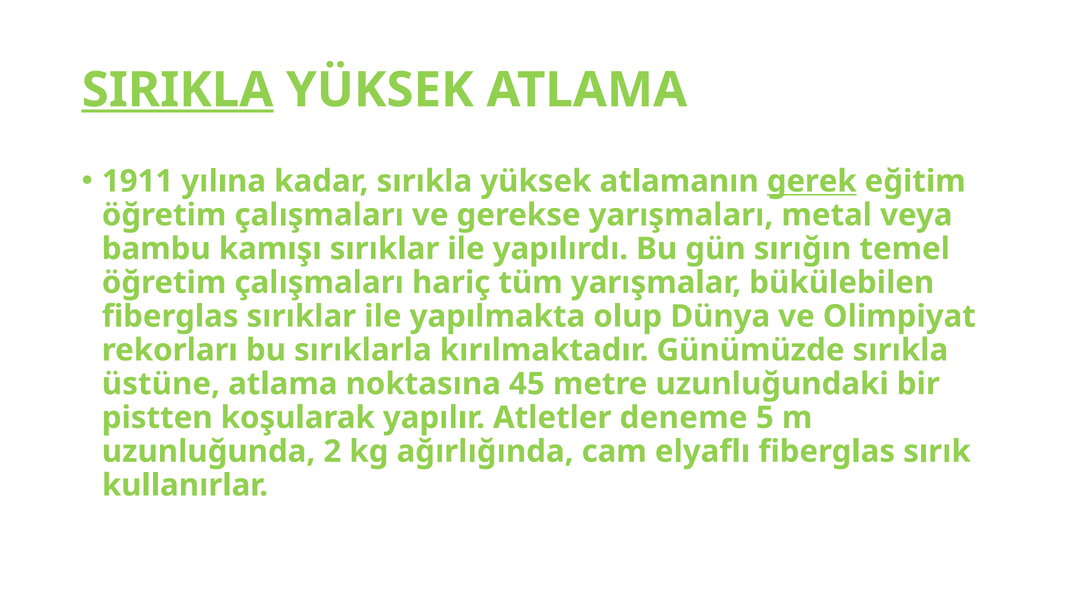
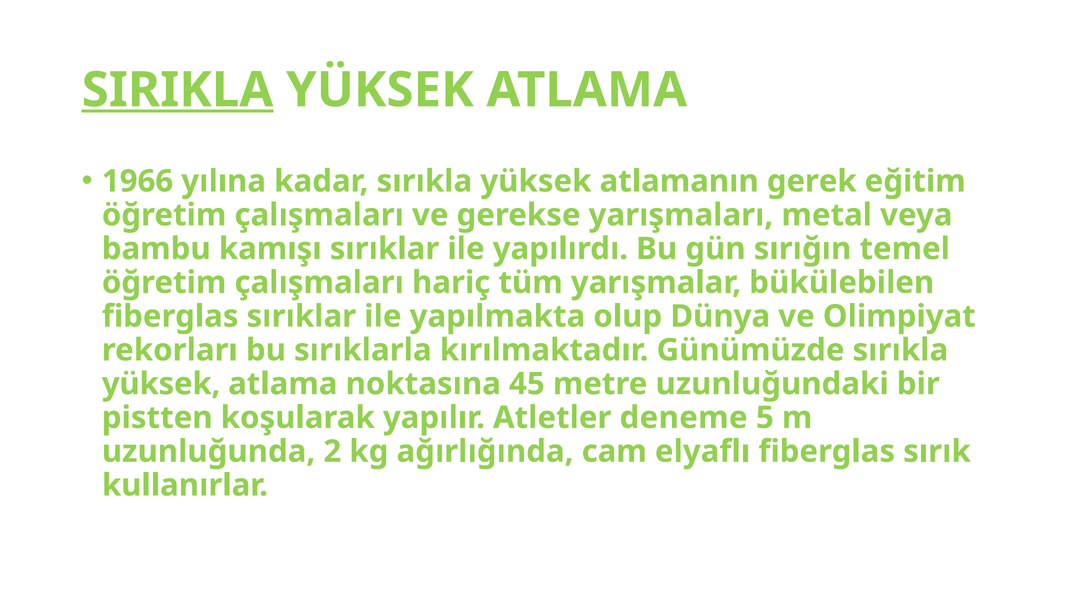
1911: 1911 -> 1966
gerek underline: present -> none
üstüne at (161, 384): üstüne -> yüksek
